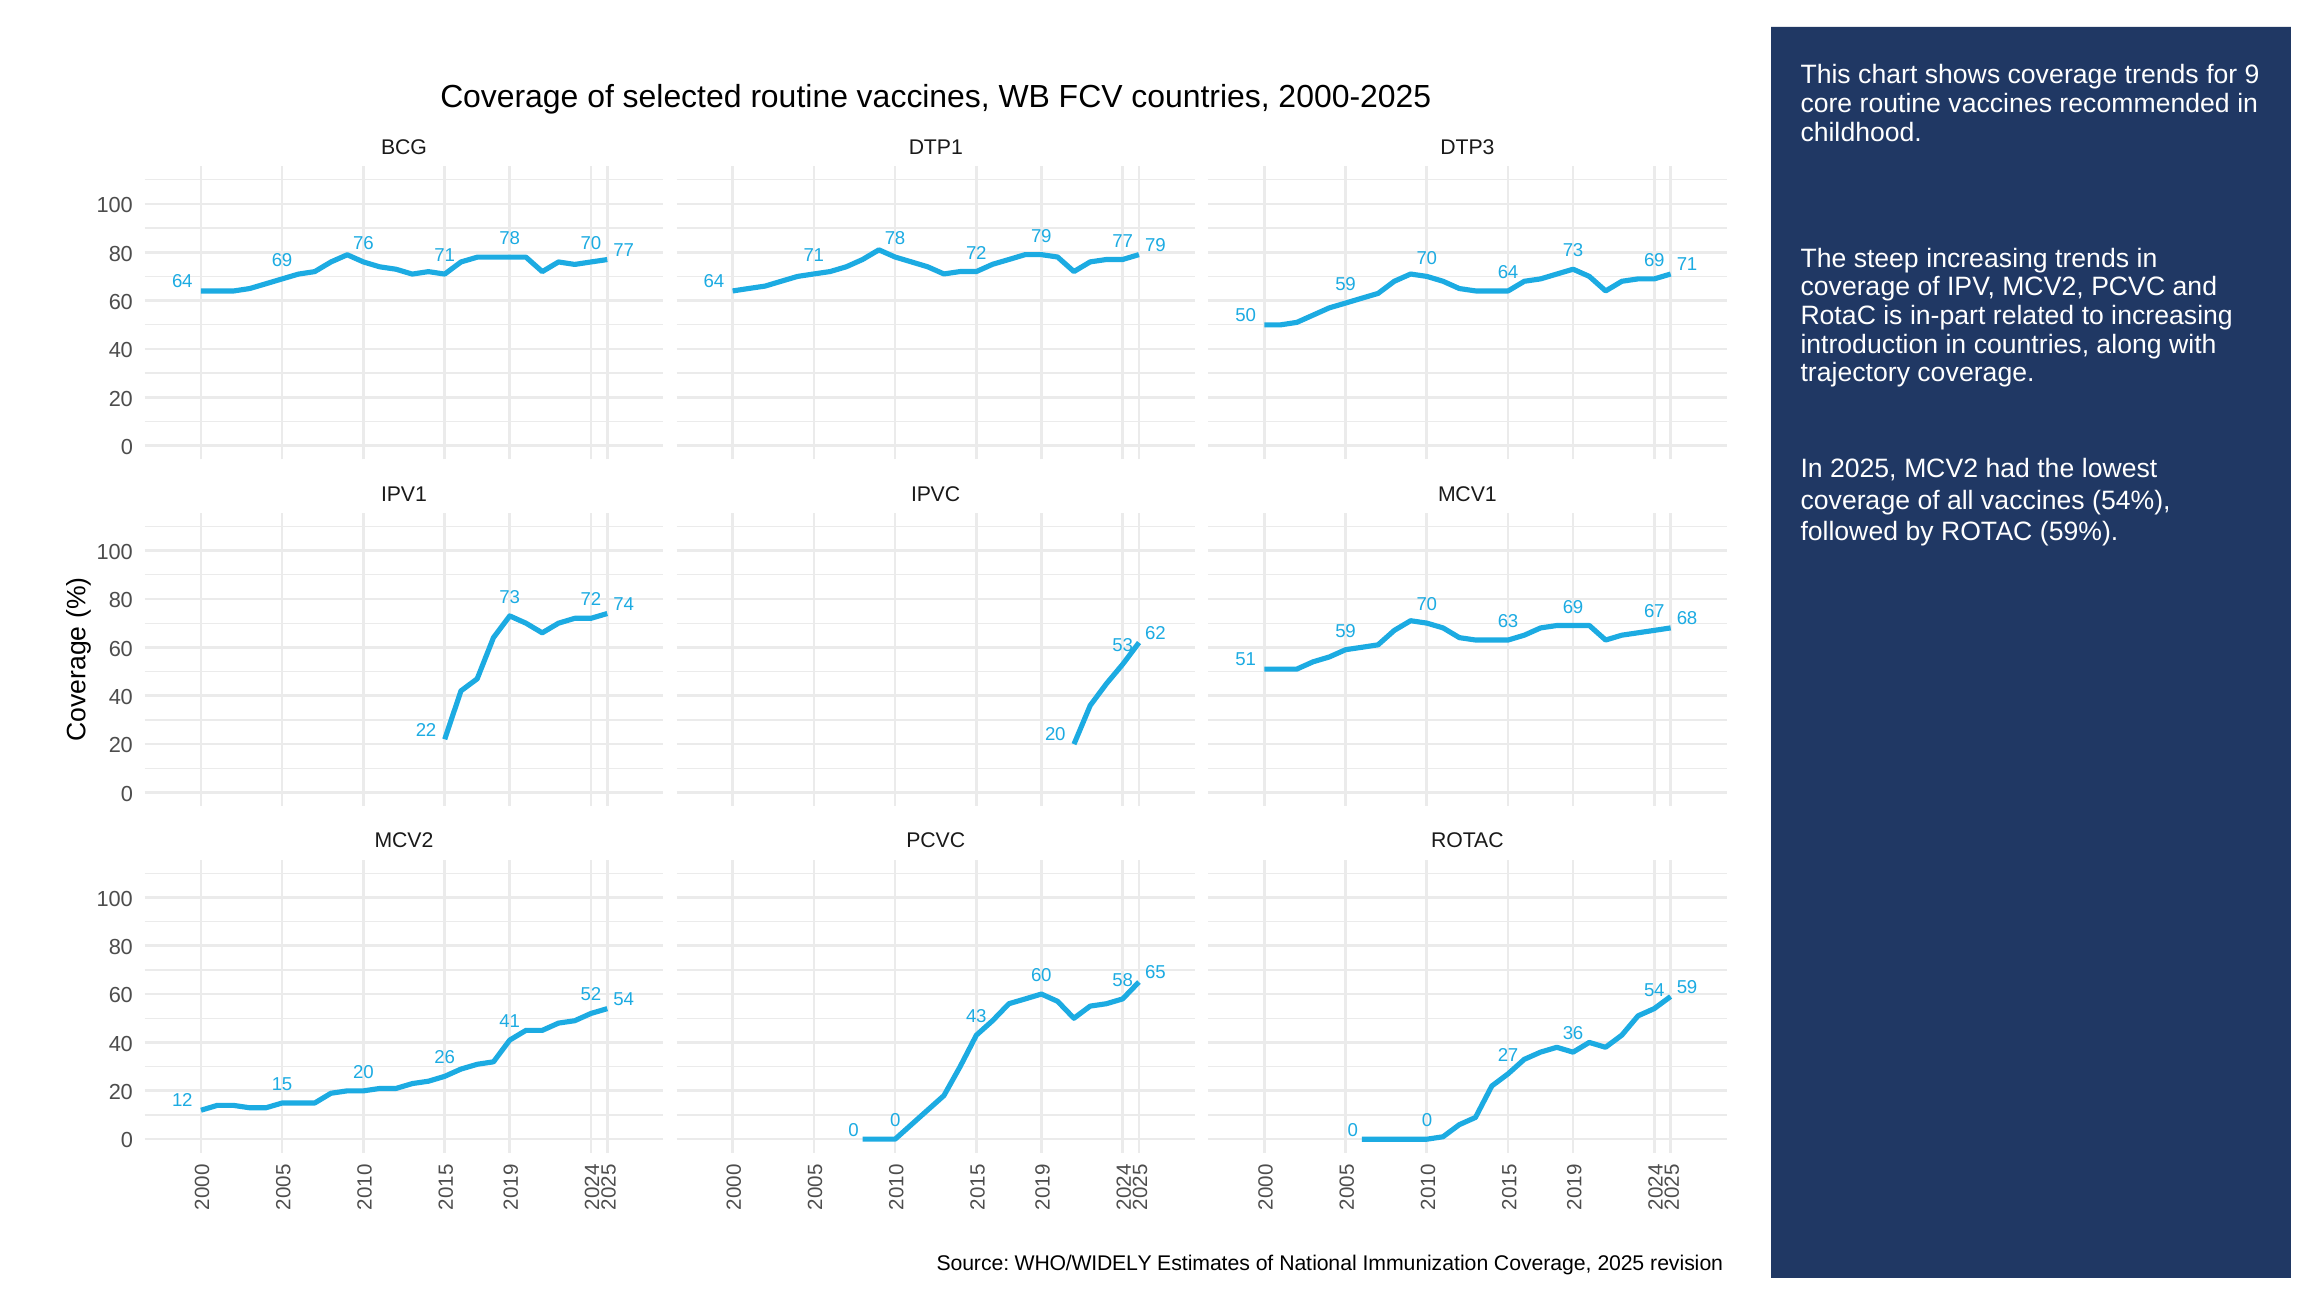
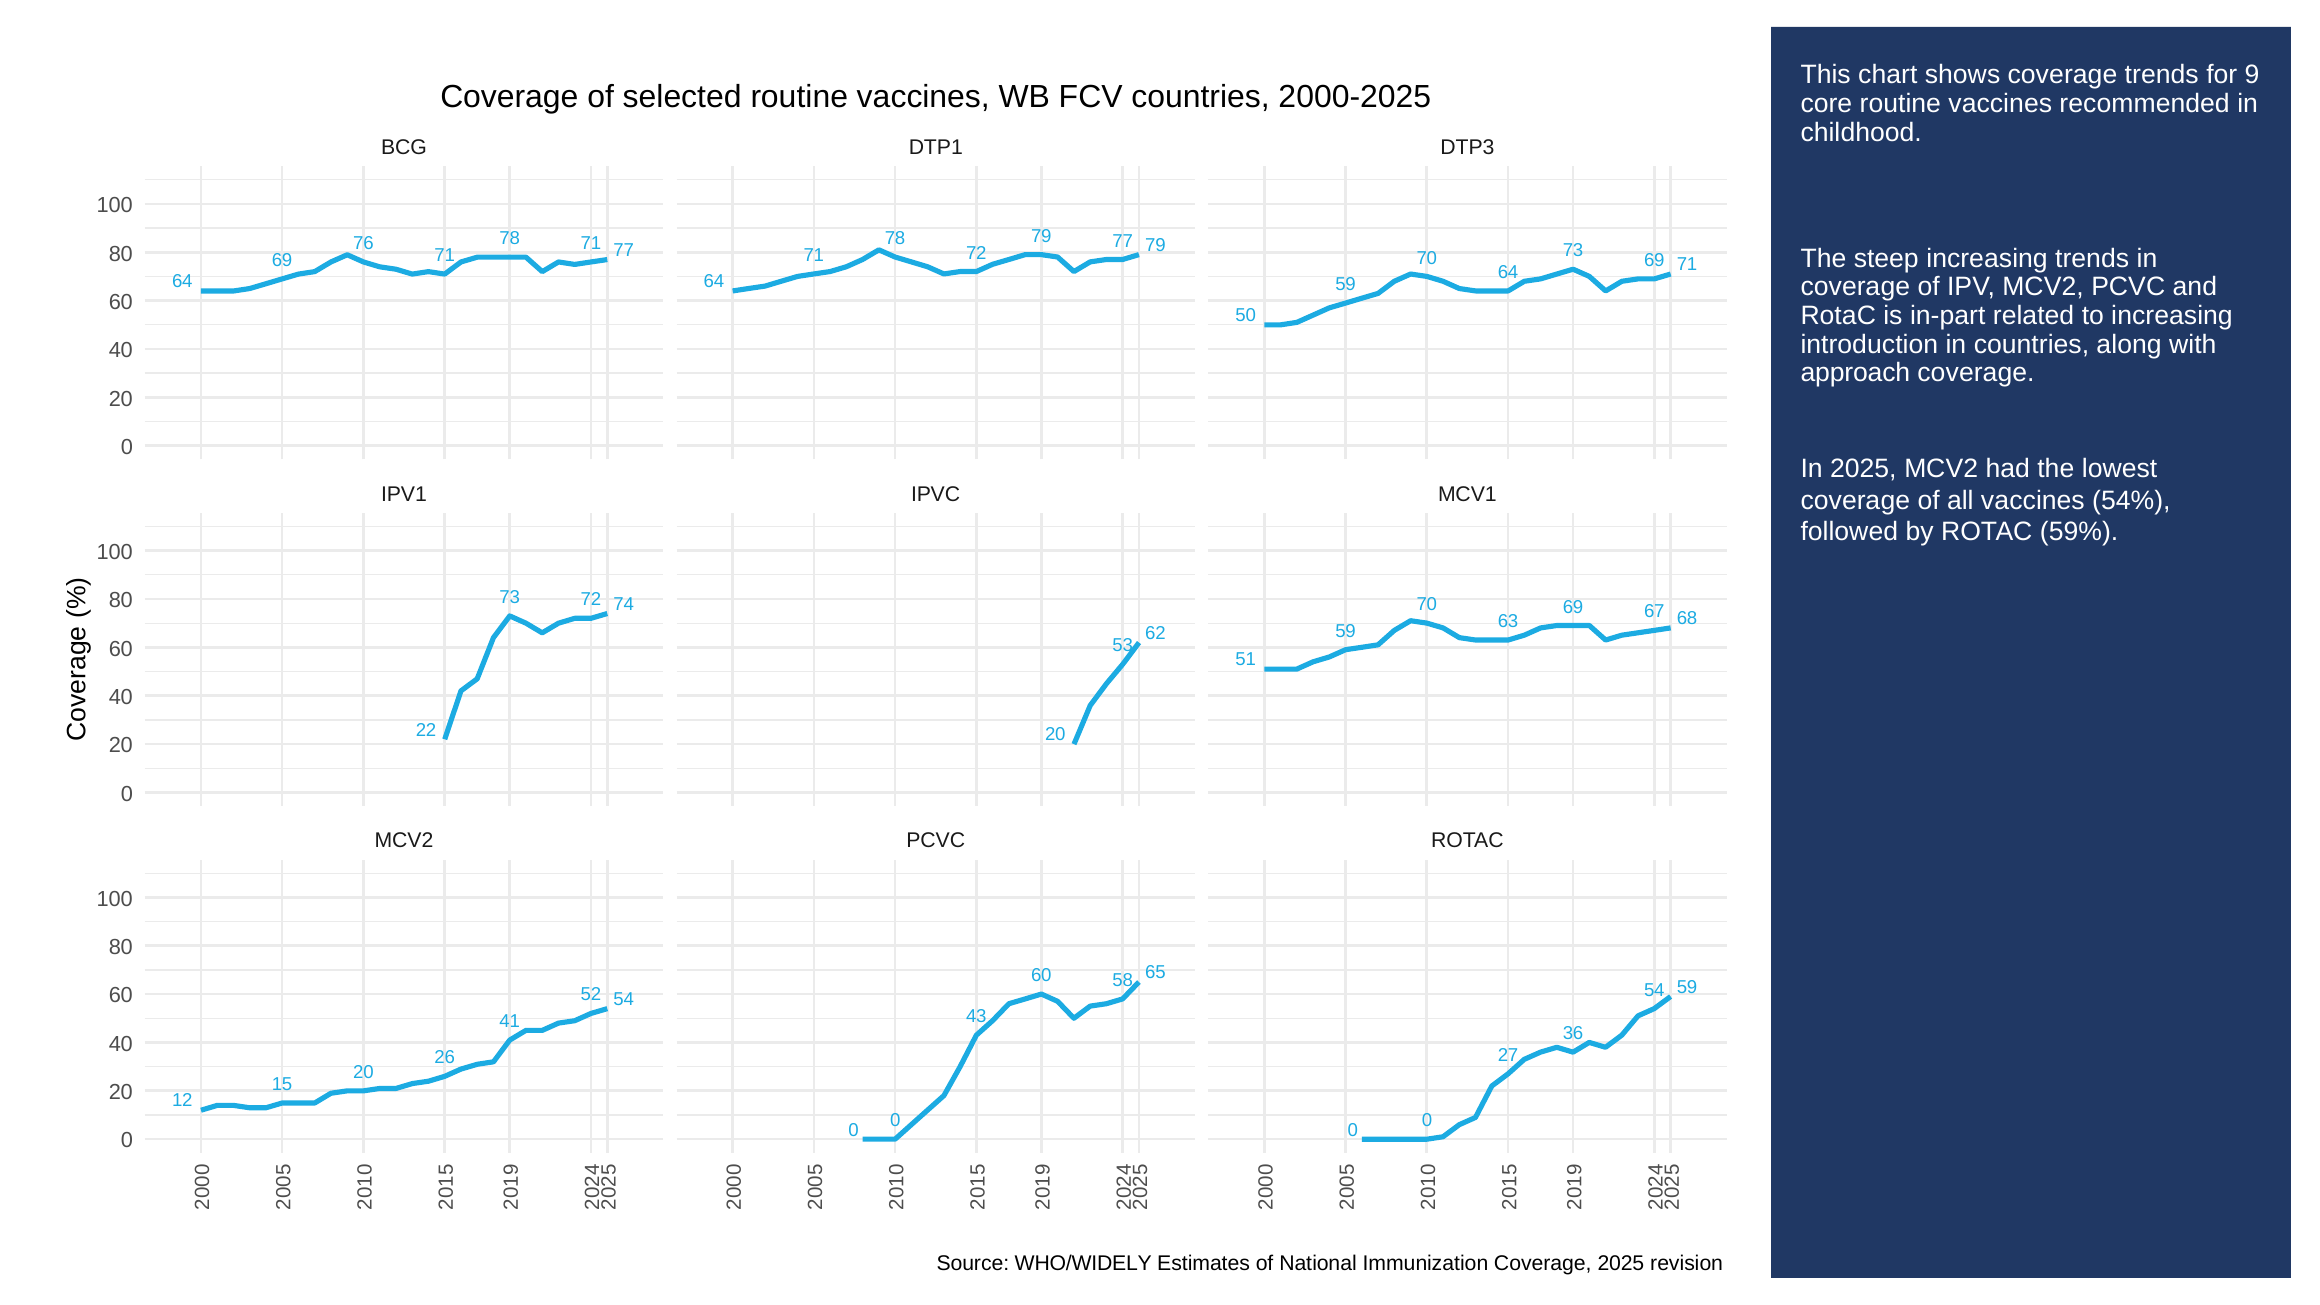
78 70: 70 -> 71
trajectory: trajectory -> approach
